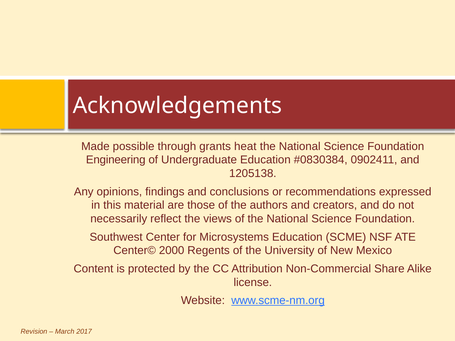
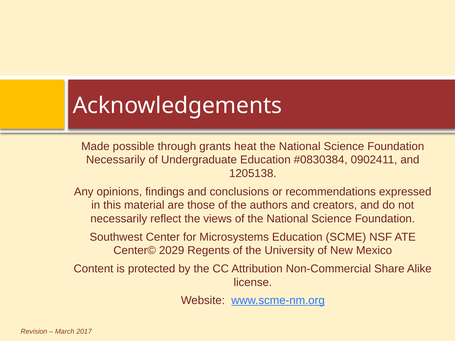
Engineering at (116, 160): Engineering -> Necessarily
2000: 2000 -> 2029
